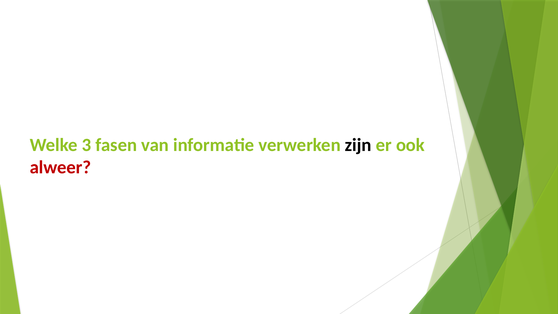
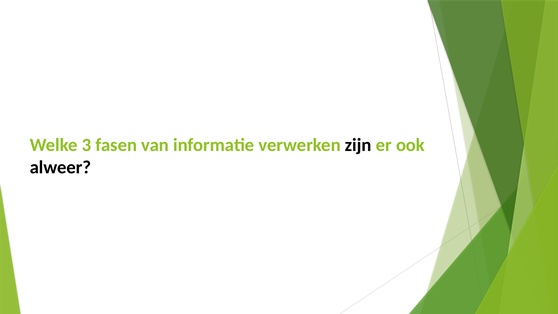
alweer colour: red -> black
